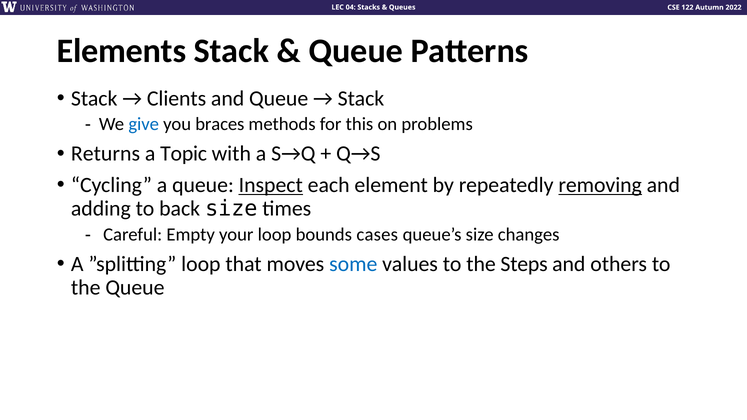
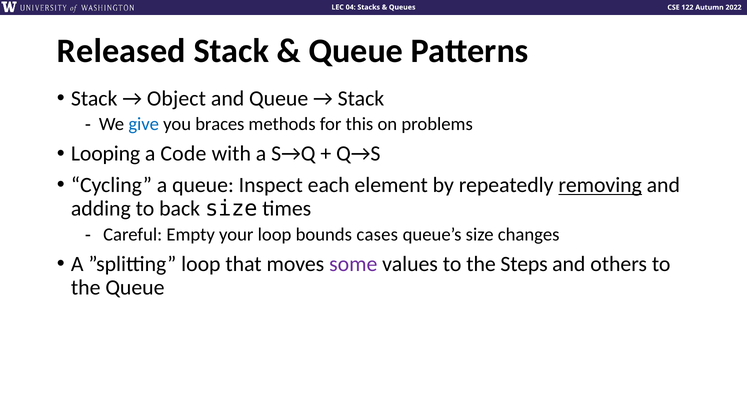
Elements: Elements -> Released
Clients: Clients -> Object
Returns: Returns -> Looping
Topic: Topic -> Code
Inspect underline: present -> none
some colour: blue -> purple
